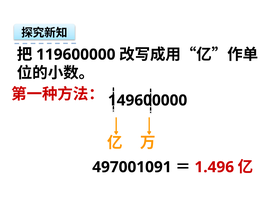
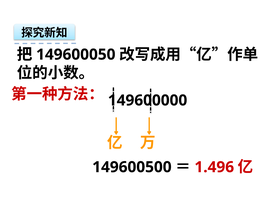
119600000: 119600000 -> 149600050
497001091: 497001091 -> 149600500
